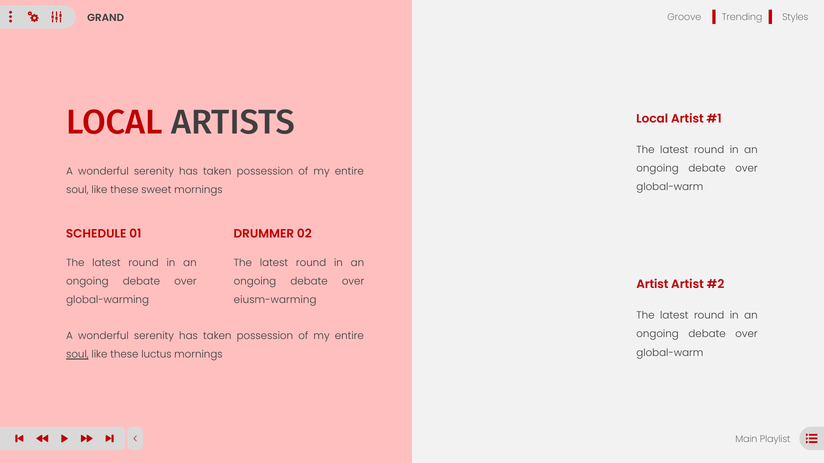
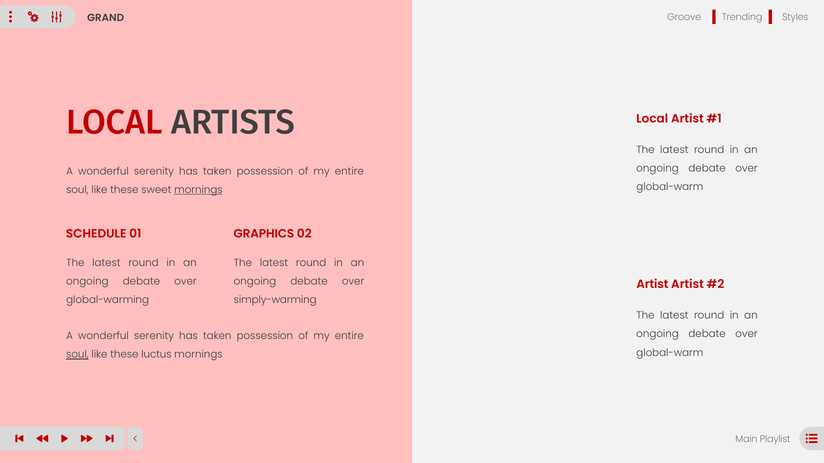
mornings at (198, 190) underline: none -> present
DRUMMER: DRUMMER -> GRAPHICS
eiusm-warming: eiusm-warming -> simply-warming
